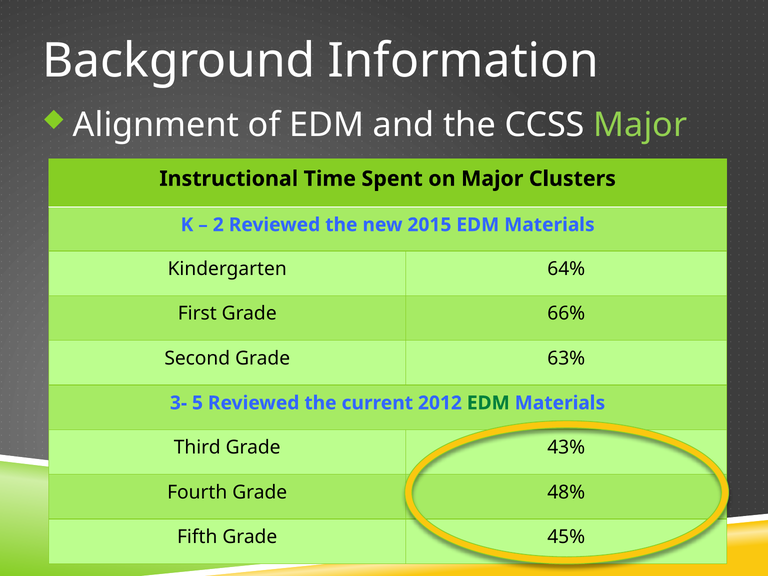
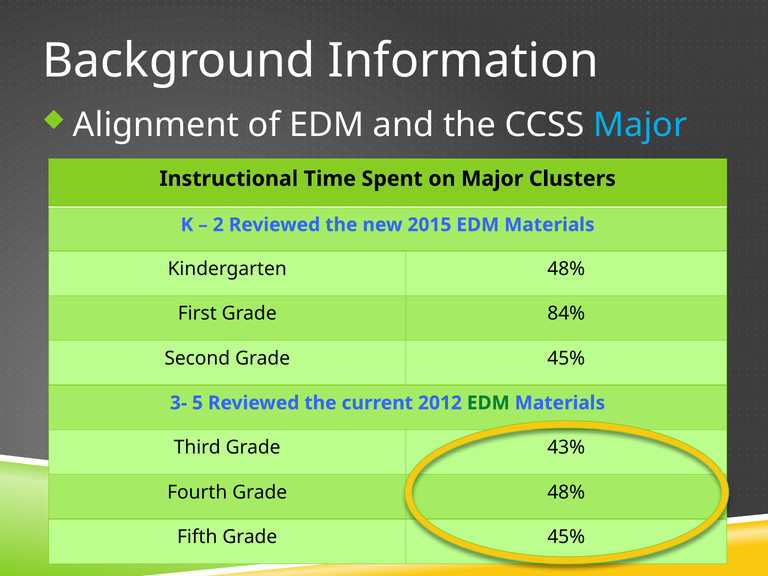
Major at (640, 125) colour: light green -> light blue
Kindergarten 64%: 64% -> 48%
66%: 66% -> 84%
Second Grade 63%: 63% -> 45%
